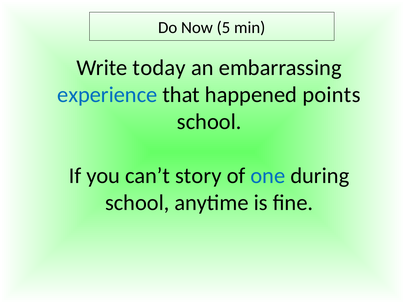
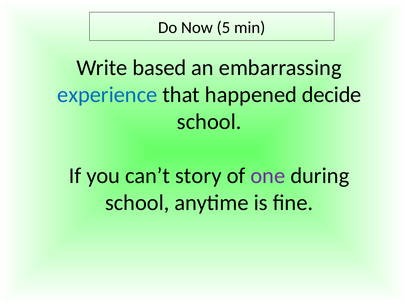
today: today -> based
points: points -> decide
one colour: blue -> purple
